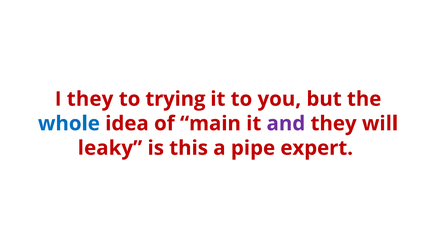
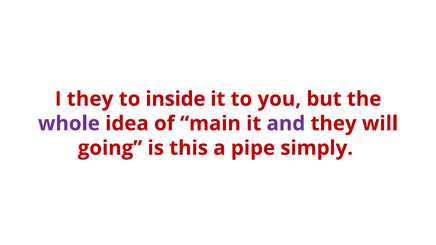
trying: trying -> inside
whole colour: blue -> purple
leaky: leaky -> going
expert: expert -> simply
